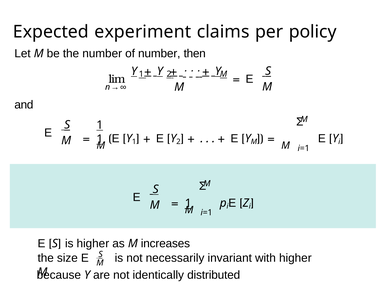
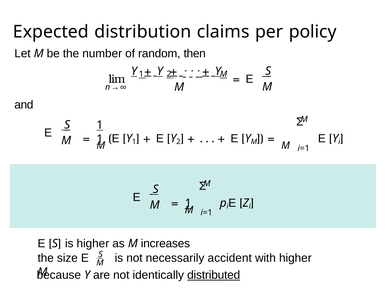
experiment: experiment -> distribution
of number: number -> random
invariant: invariant -> accident
distributed underline: none -> present
